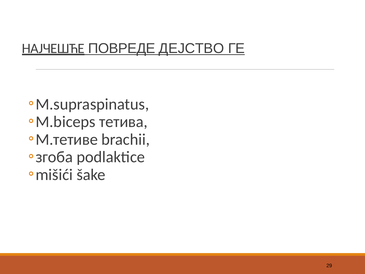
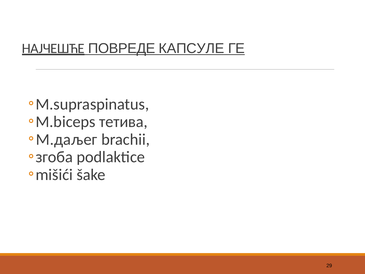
ДЕЈСТВО: ДЕЈСТВО -> КАПСУЛЕ
M.тетиве: M.тетиве -> M.даљег
